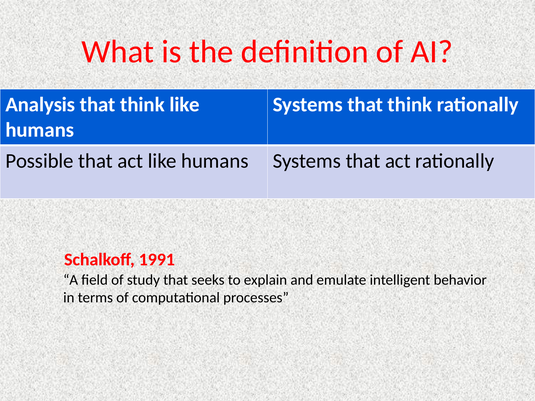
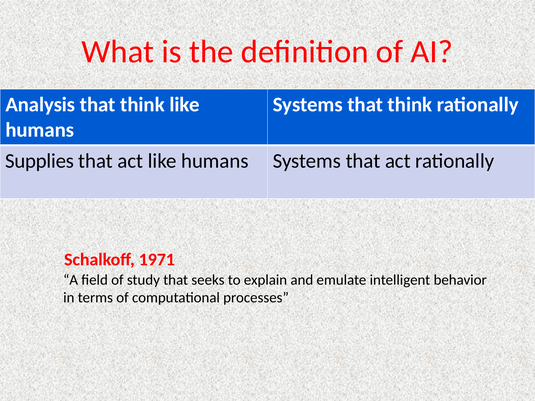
Possible: Possible -> Supplies
1991: 1991 -> 1971
